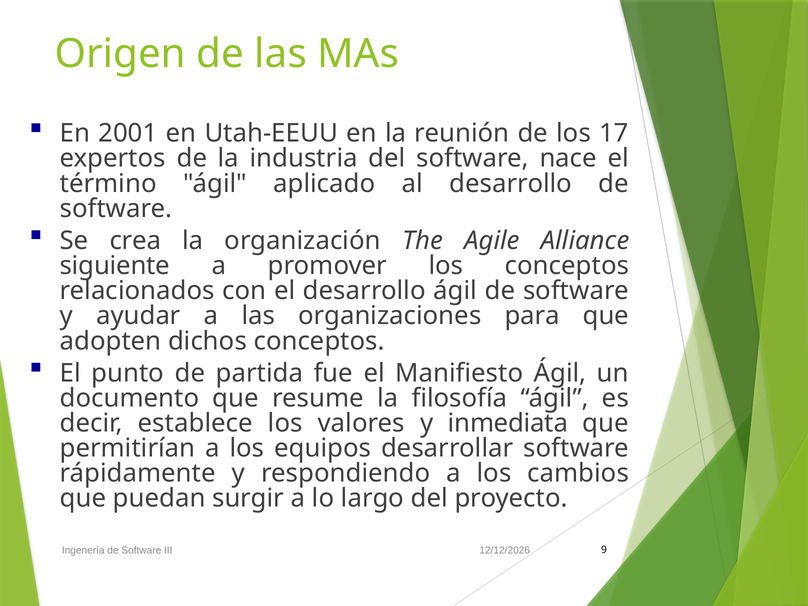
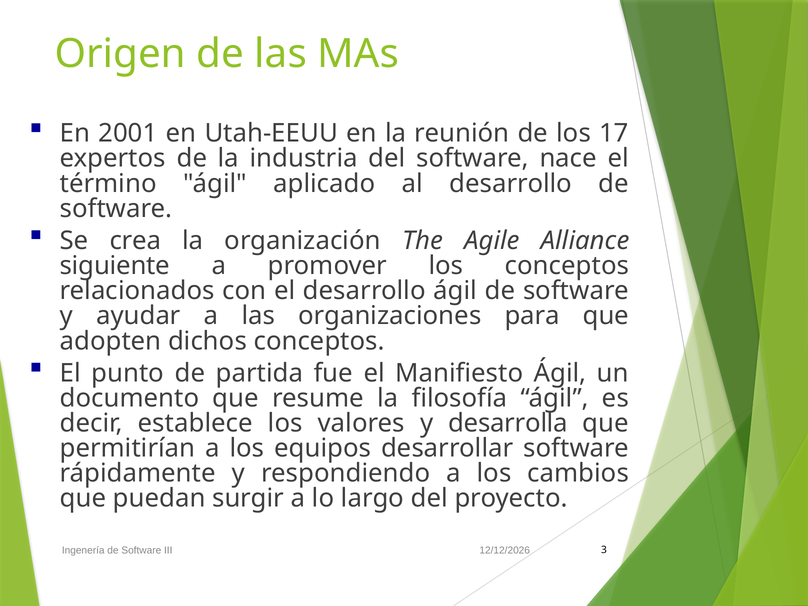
inmediata: inmediata -> desarrolla
9: 9 -> 3
